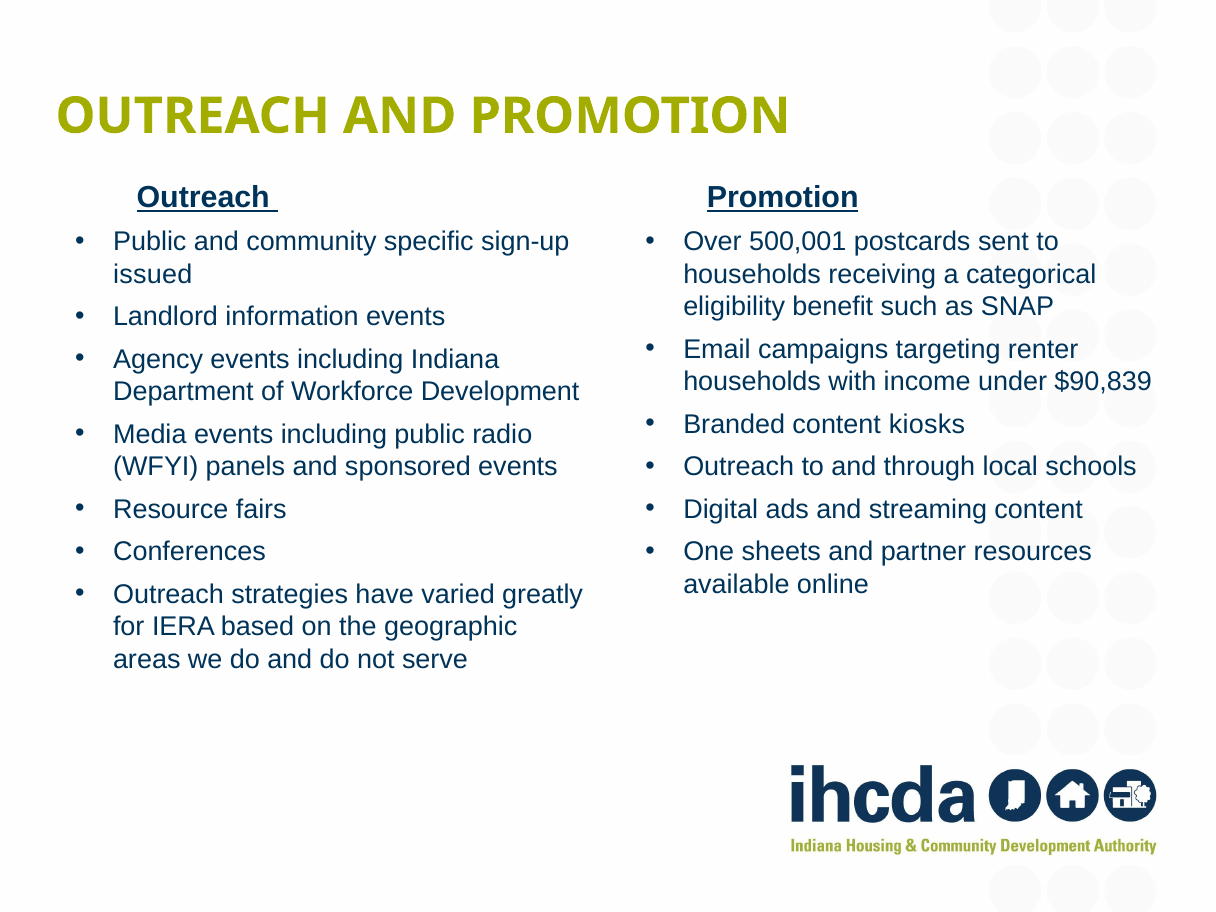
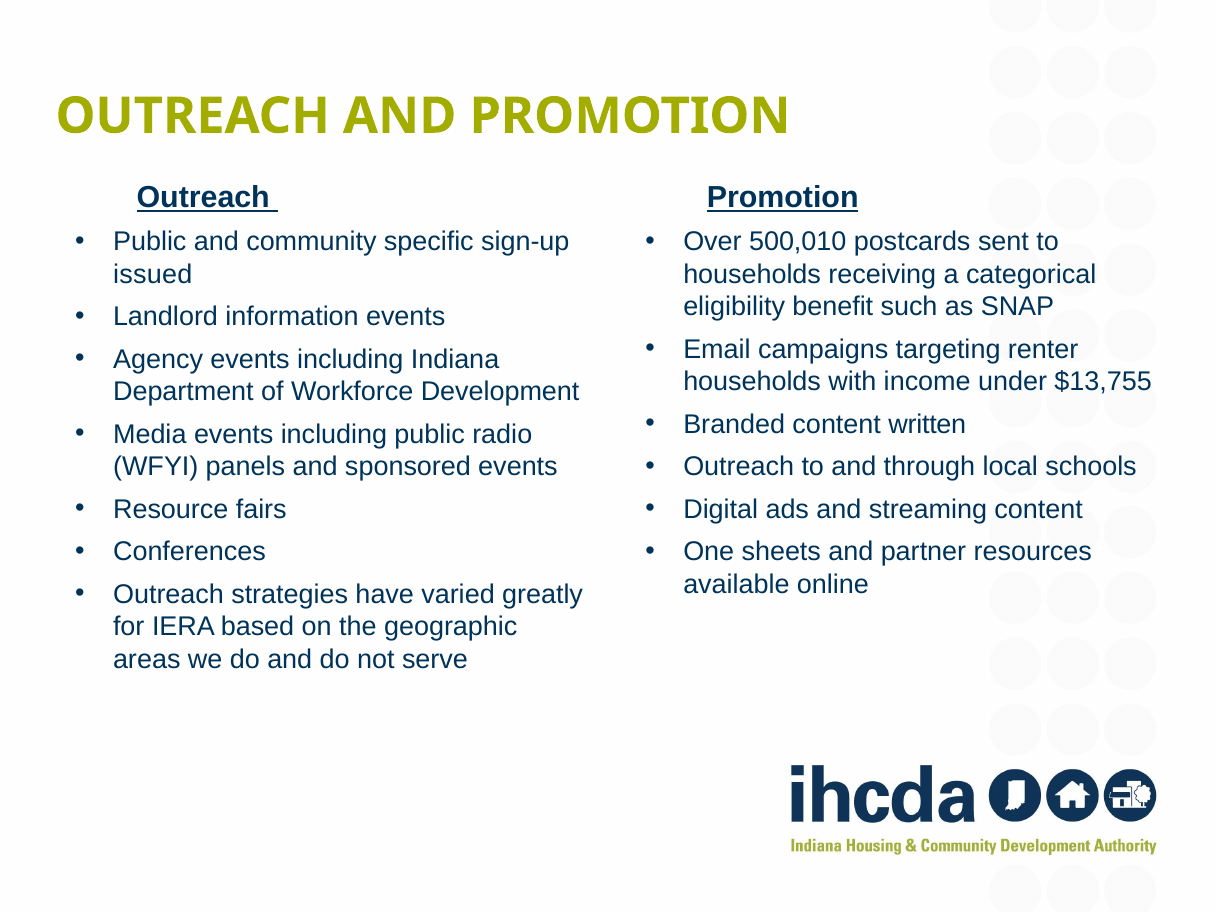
500,001: 500,001 -> 500,010
$90,839: $90,839 -> $13,755
kiosks: kiosks -> written
